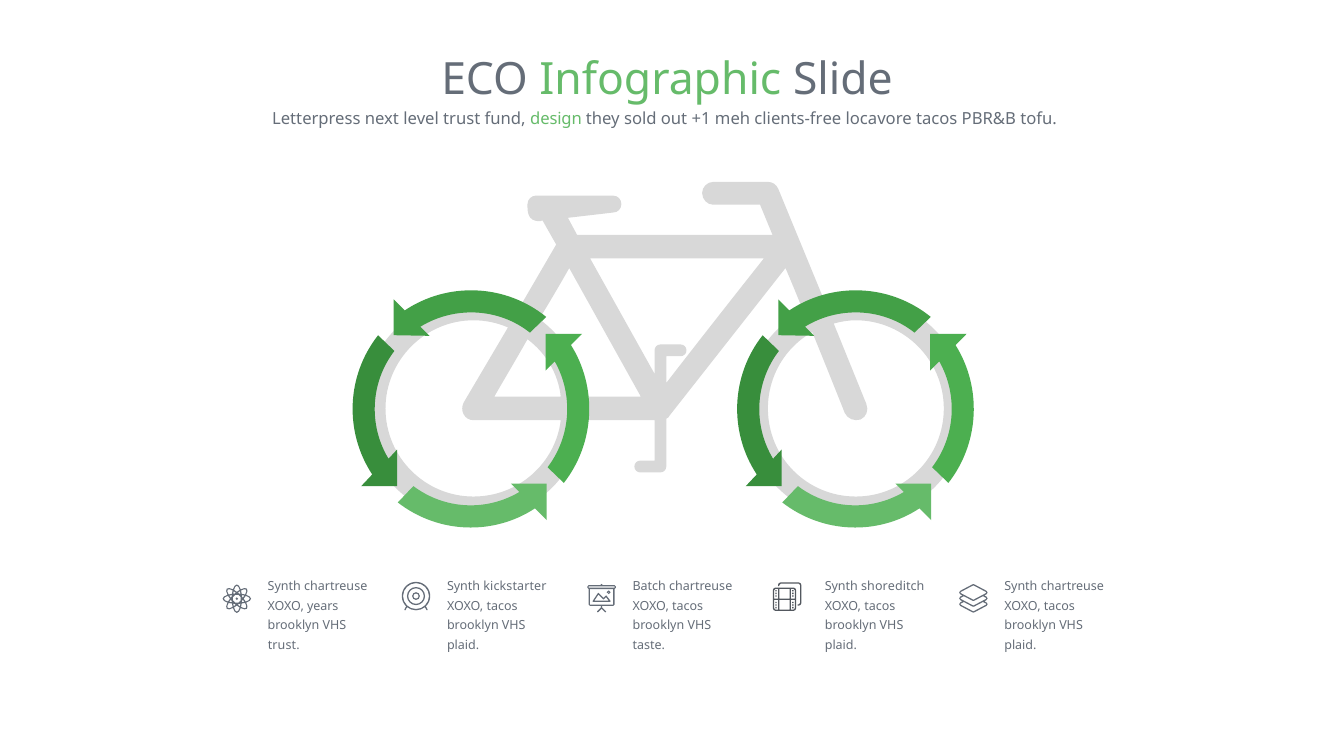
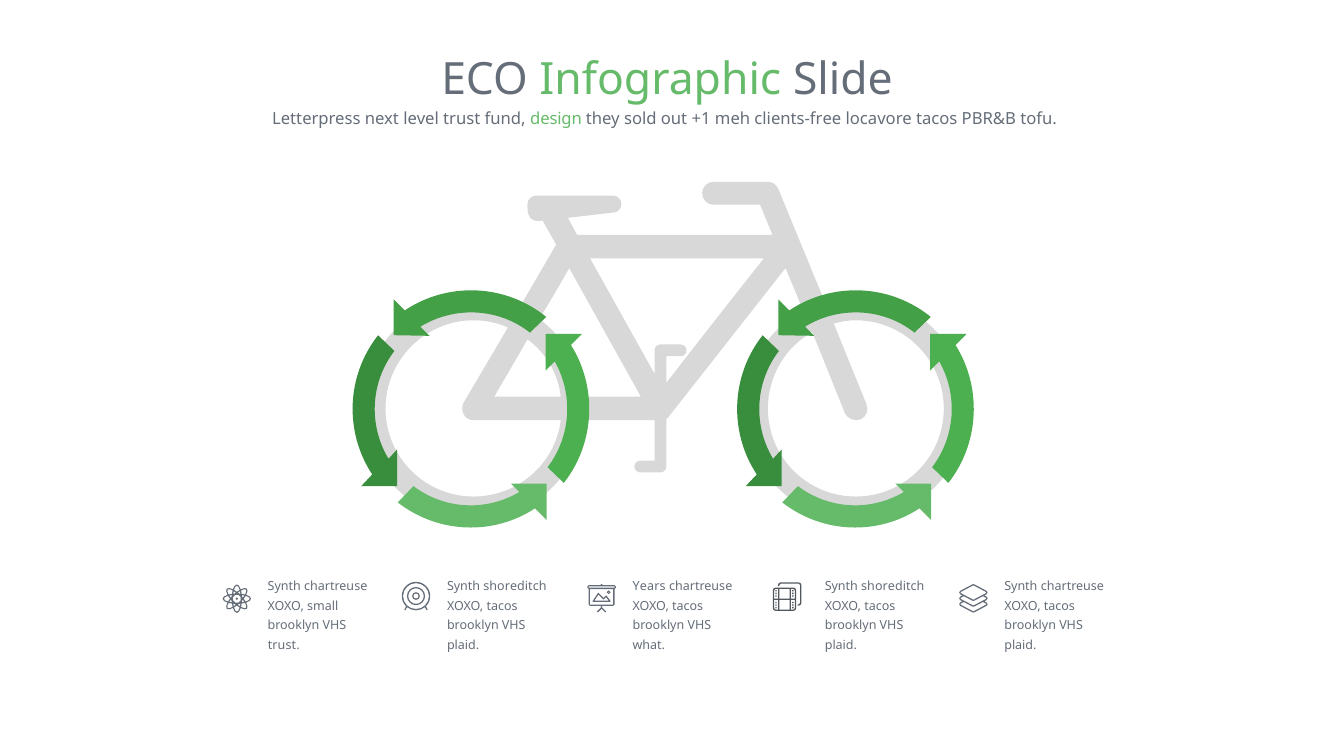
kickstarter at (515, 586): kickstarter -> shoreditch
Batch: Batch -> Years
years: years -> small
taste: taste -> what
